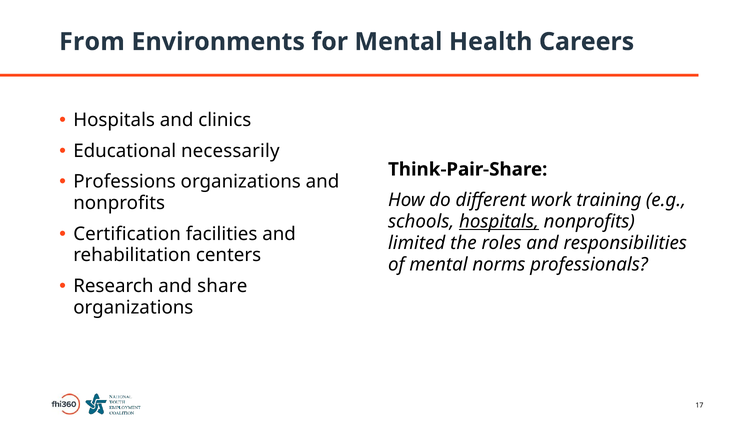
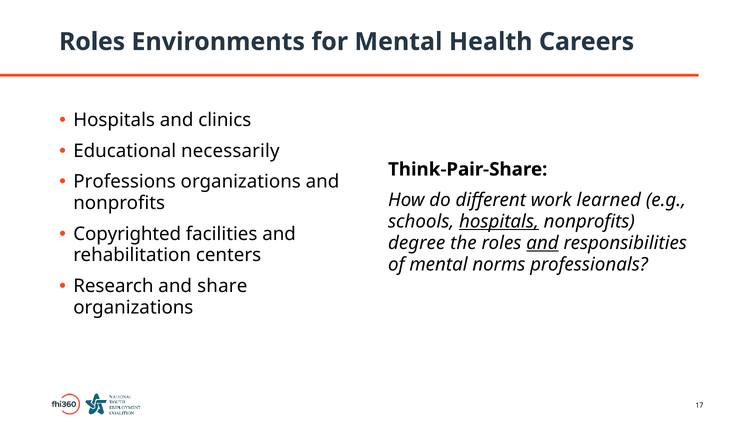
From at (92, 42): From -> Roles
training: training -> learned
Certification: Certification -> Copyrighted
limited: limited -> degree
and at (542, 243) underline: none -> present
